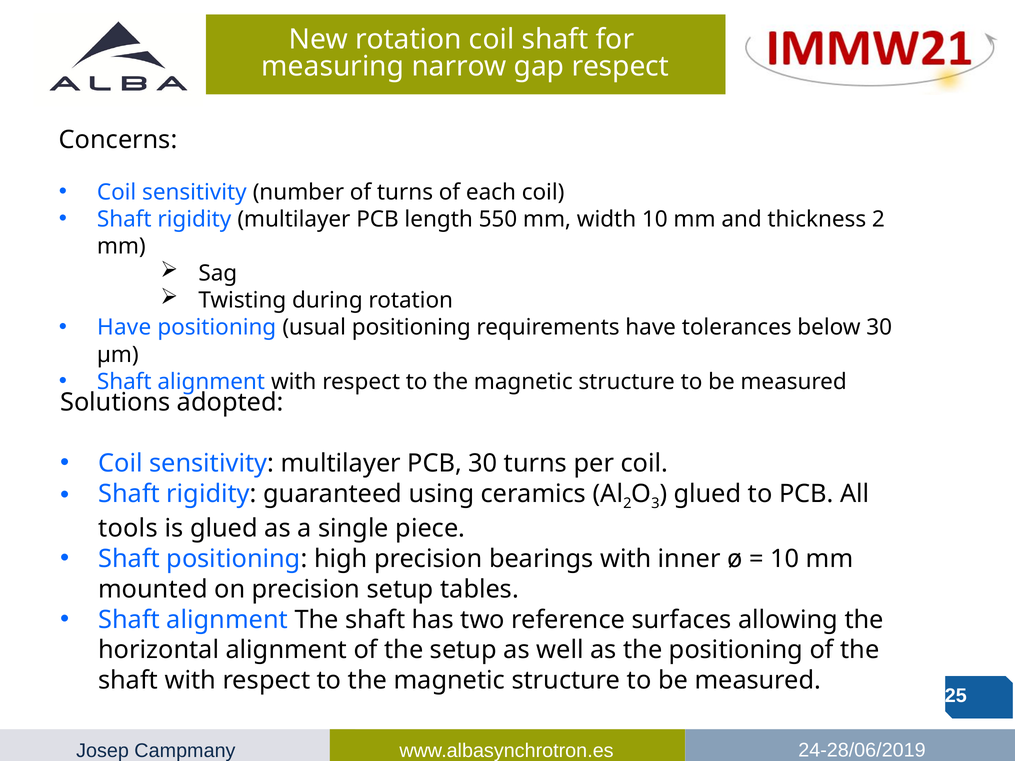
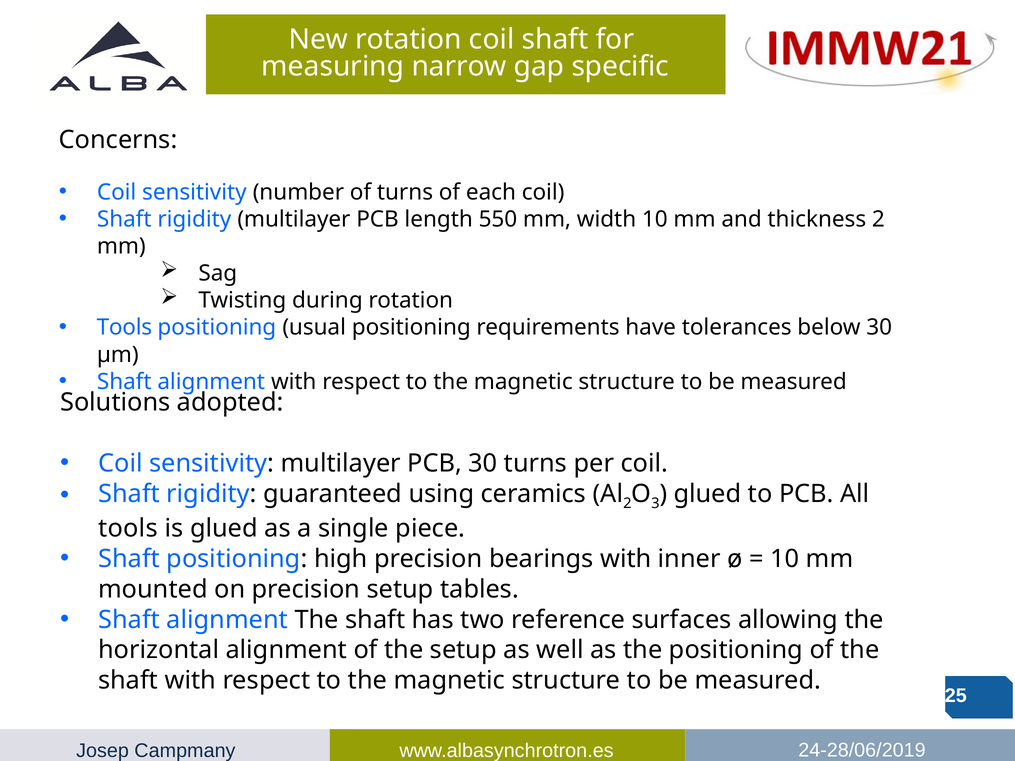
gap respect: respect -> specific
Have at (124, 328): Have -> Tools
